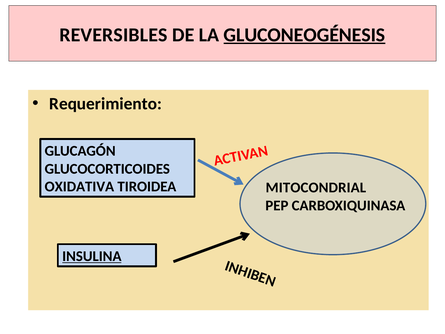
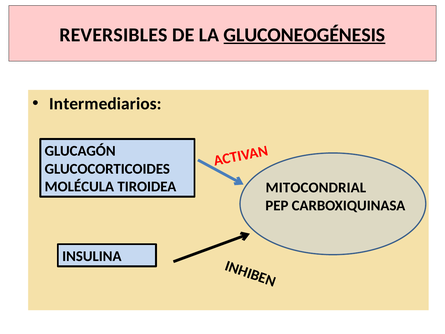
Requerimiento: Requerimiento -> Intermediarios
OXIDATIVA: OXIDATIVA -> MOLÉCULA
INSULINA underline: present -> none
